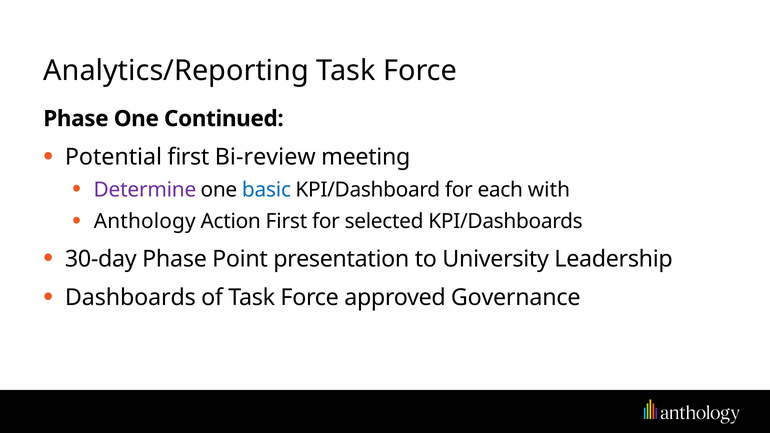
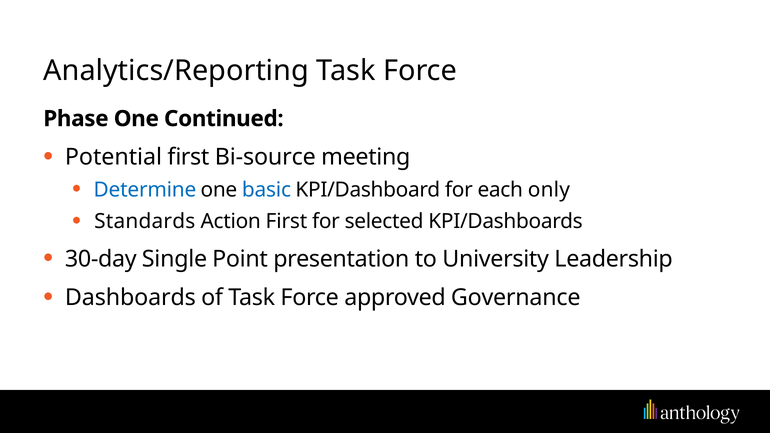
Bi-review: Bi-review -> Bi-source
Determine colour: purple -> blue
with: with -> only
Anthology: Anthology -> Standards
30-day Phase: Phase -> Single
